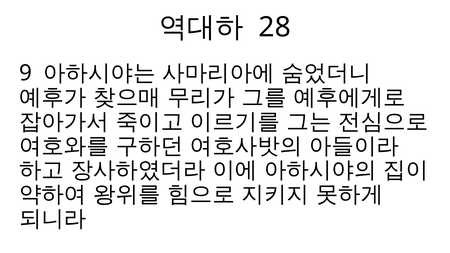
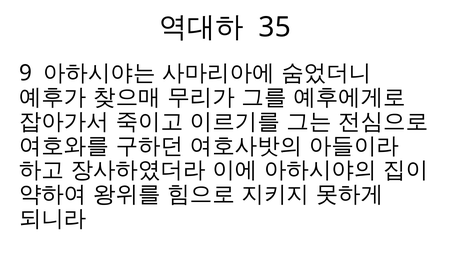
28: 28 -> 35
